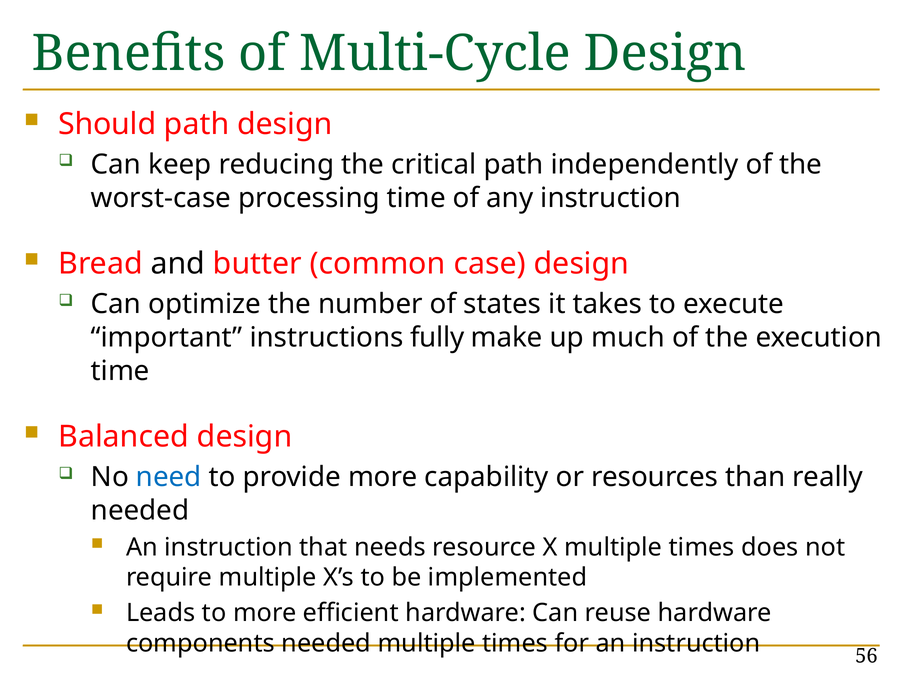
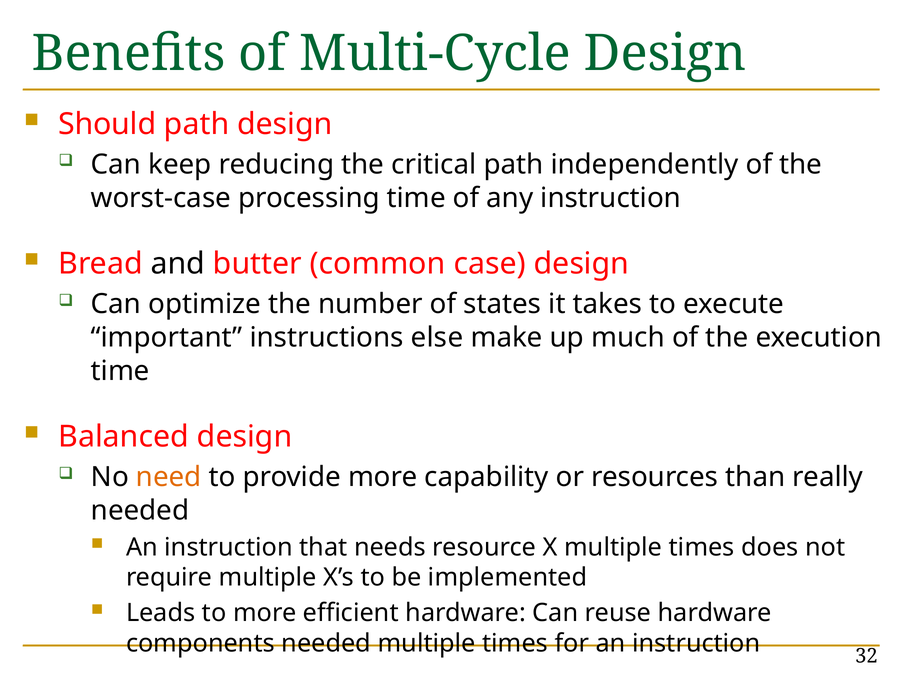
fully: fully -> else
need colour: blue -> orange
56: 56 -> 32
